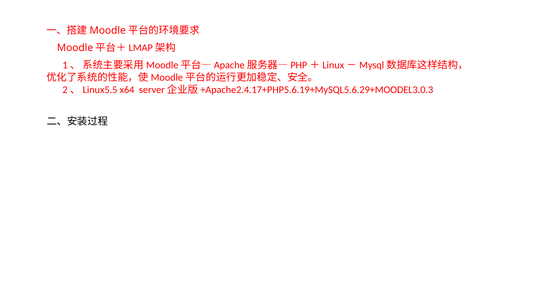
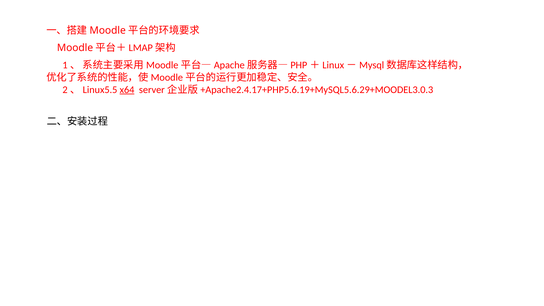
x64 underline: none -> present
